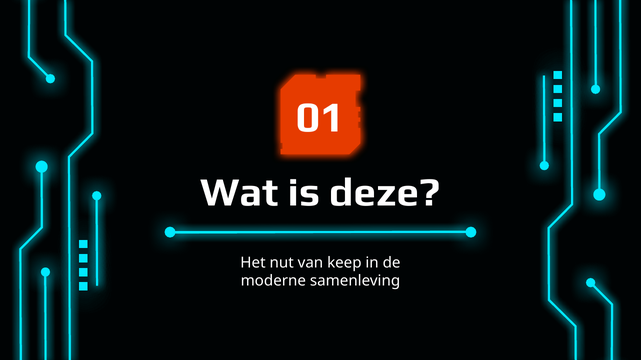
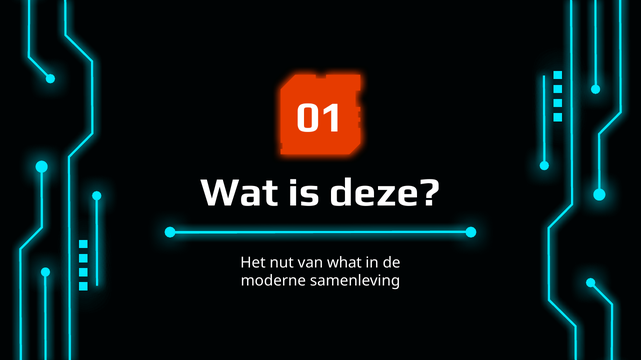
keep: keep -> what
